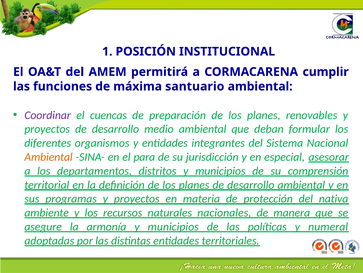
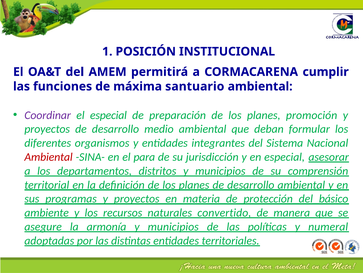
el cuencas: cuencas -> especial
renovables: renovables -> promoción
Ambiental at (49, 157) colour: orange -> red
nativa: nativa -> básico
nacionales: nacionales -> convertido
